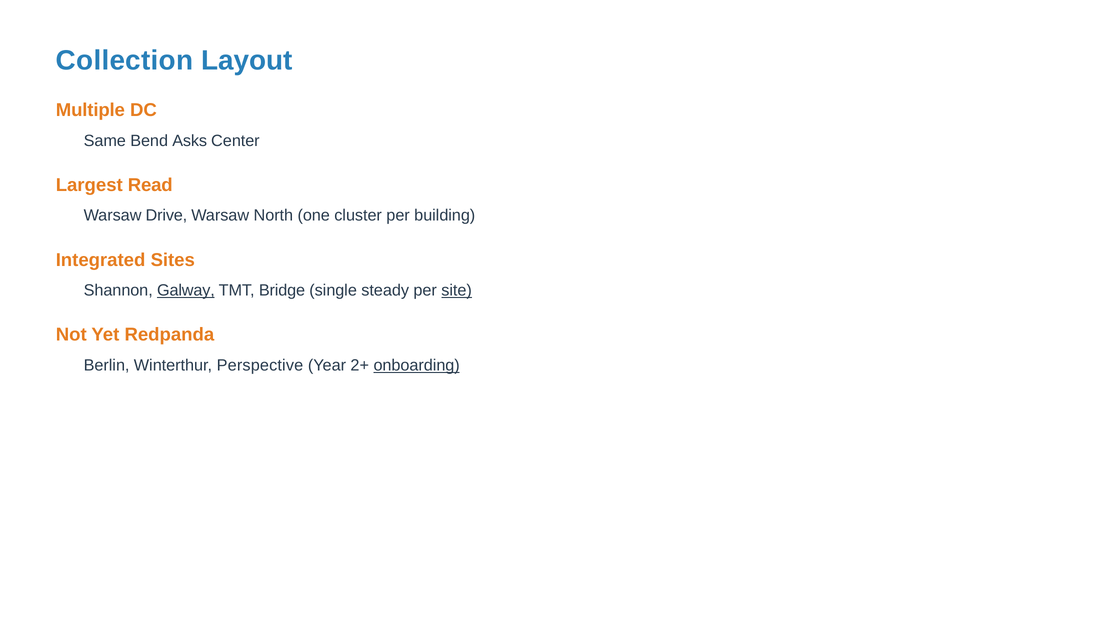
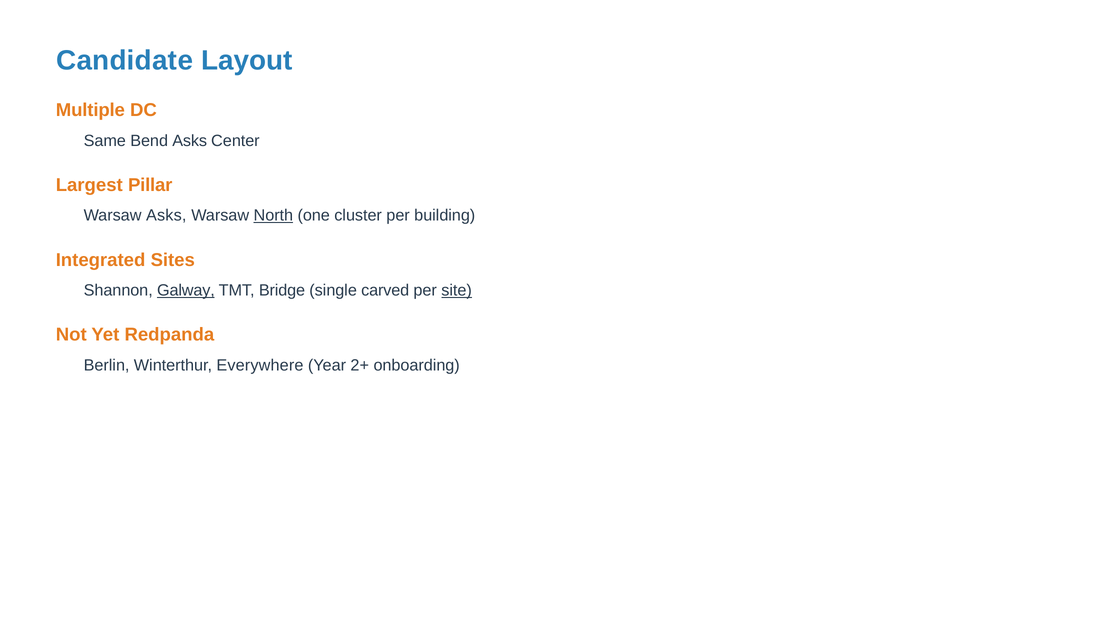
Collection: Collection -> Candidate
Read: Read -> Pillar
Warsaw Drive: Drive -> Asks
North underline: none -> present
steady: steady -> carved
Perspective: Perspective -> Everywhere
onboarding underline: present -> none
